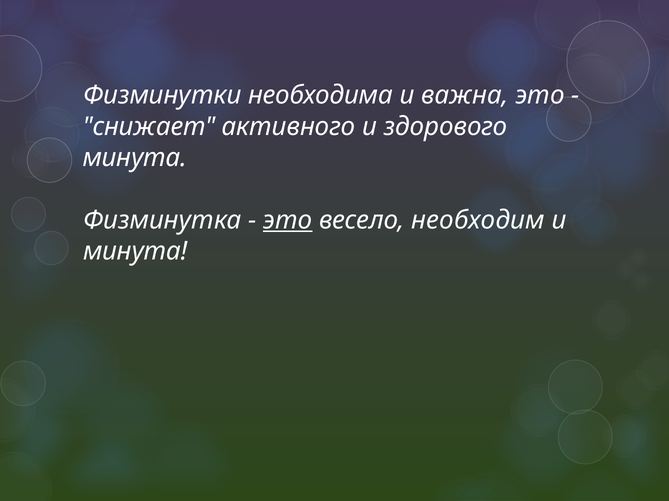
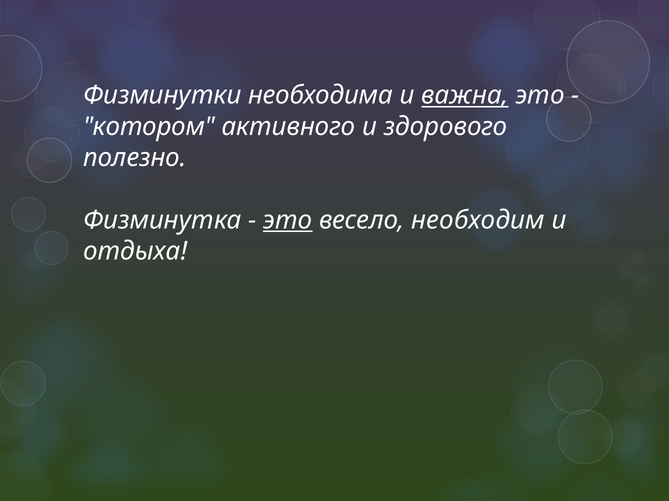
важна underline: none -> present
снижает: снижает -> котором
минута at (135, 158): минута -> полезно
минута at (135, 252): минута -> отдыха
